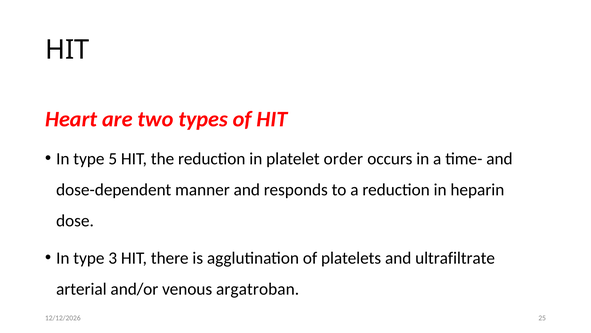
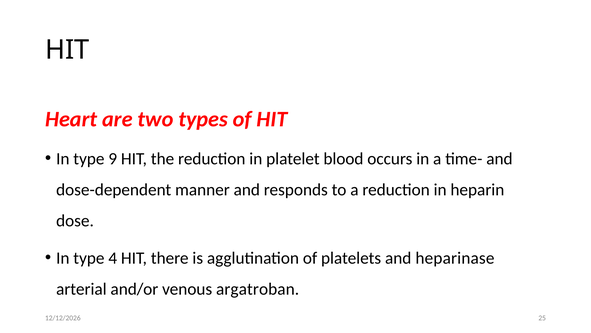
5: 5 -> 9
order: order -> blood
3: 3 -> 4
ultrafiltrate: ultrafiltrate -> heparinase
